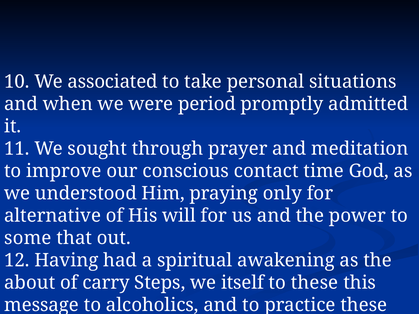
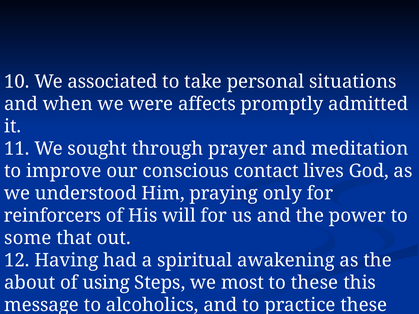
period: period -> affects
time: time -> lives
alternative: alternative -> reinforcers
carry: carry -> using
itself: itself -> most
